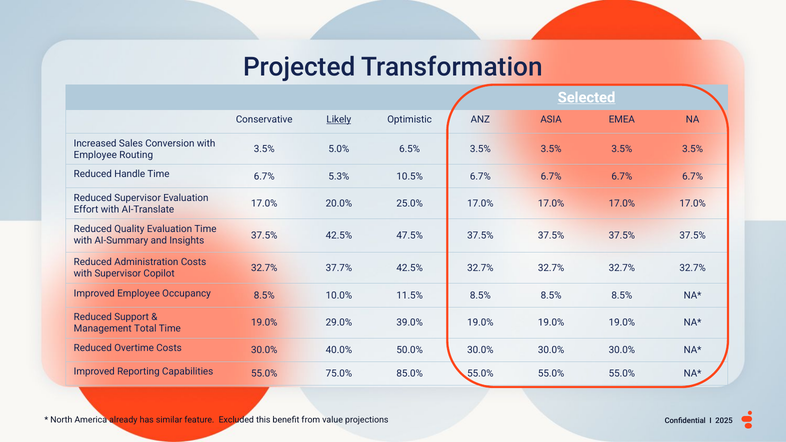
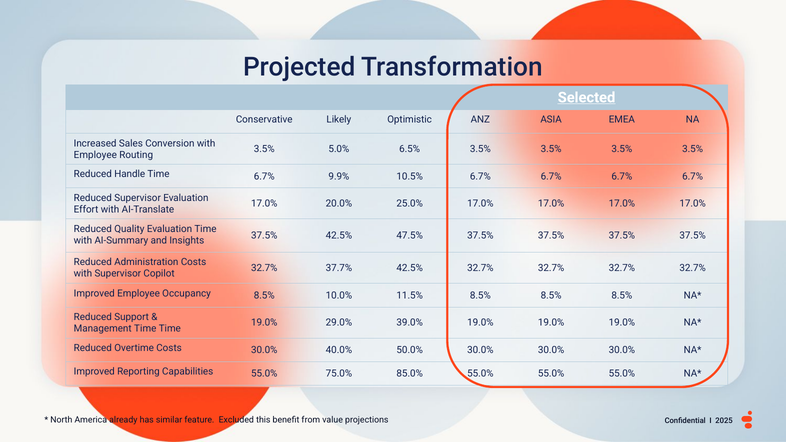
Likely underline: present -> none
5.3%: 5.3% -> 9.9%
Management Total: Total -> Time
